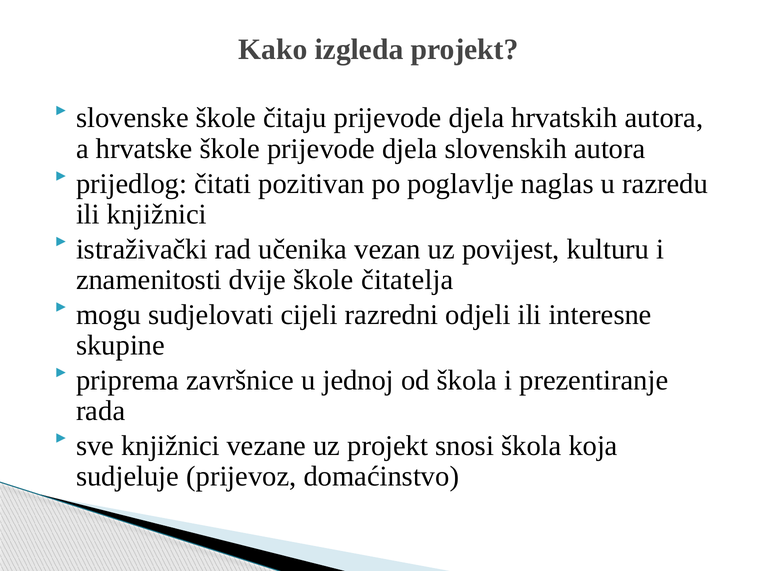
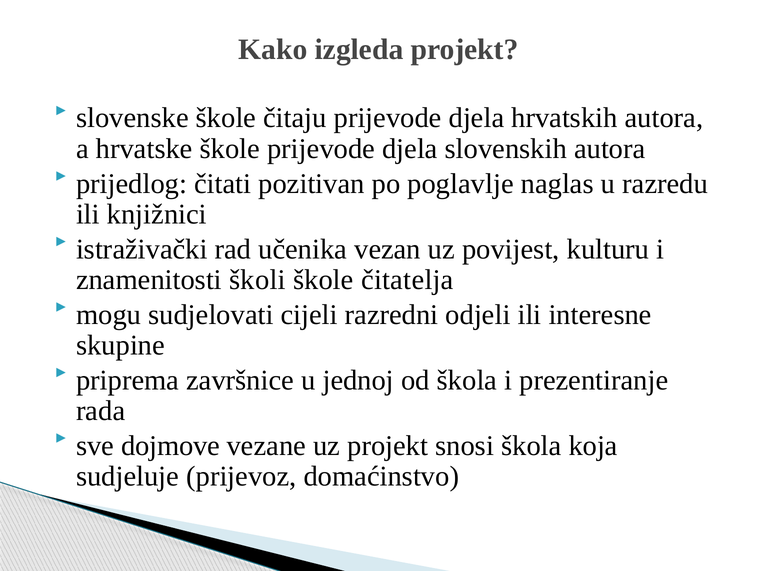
dvije: dvije -> školi
sve knjižnici: knjižnici -> dojmove
